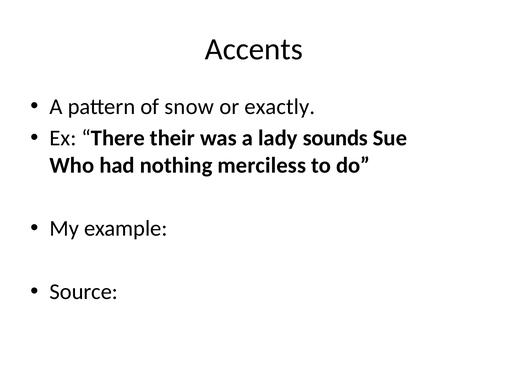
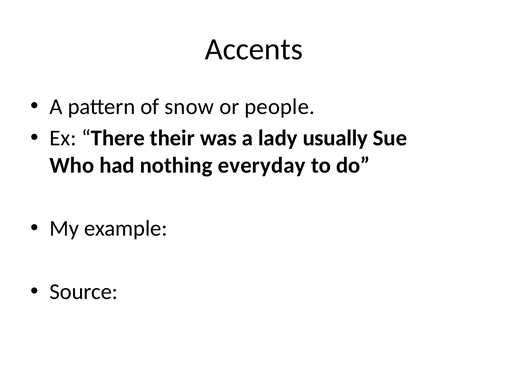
exactly: exactly -> people
sounds: sounds -> usually
merciless: merciless -> everyday
